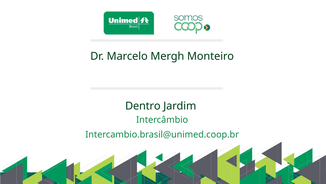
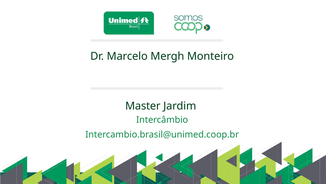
Dentro: Dentro -> Master
